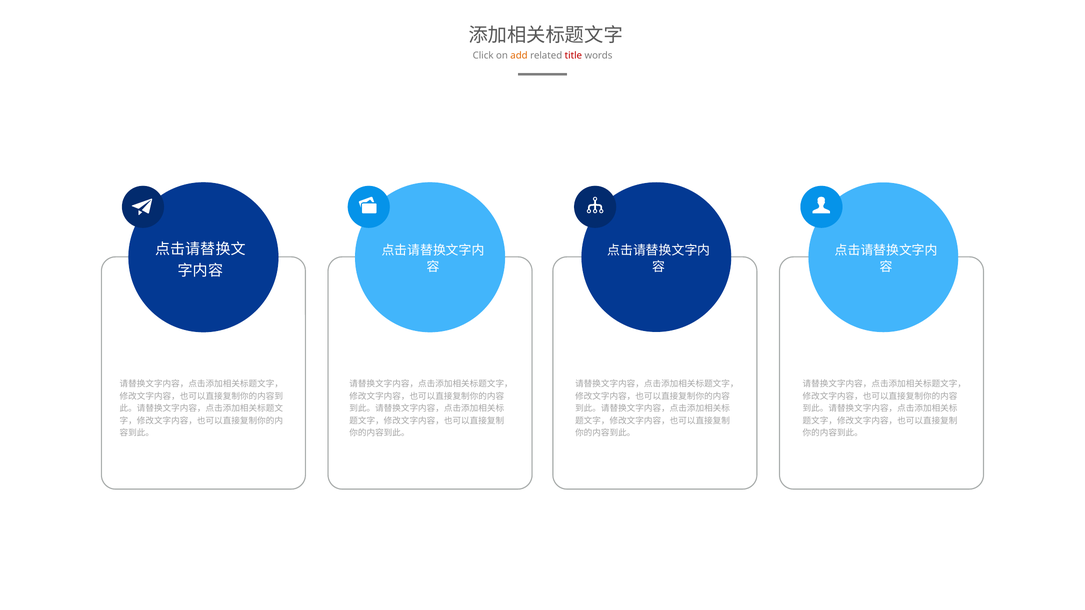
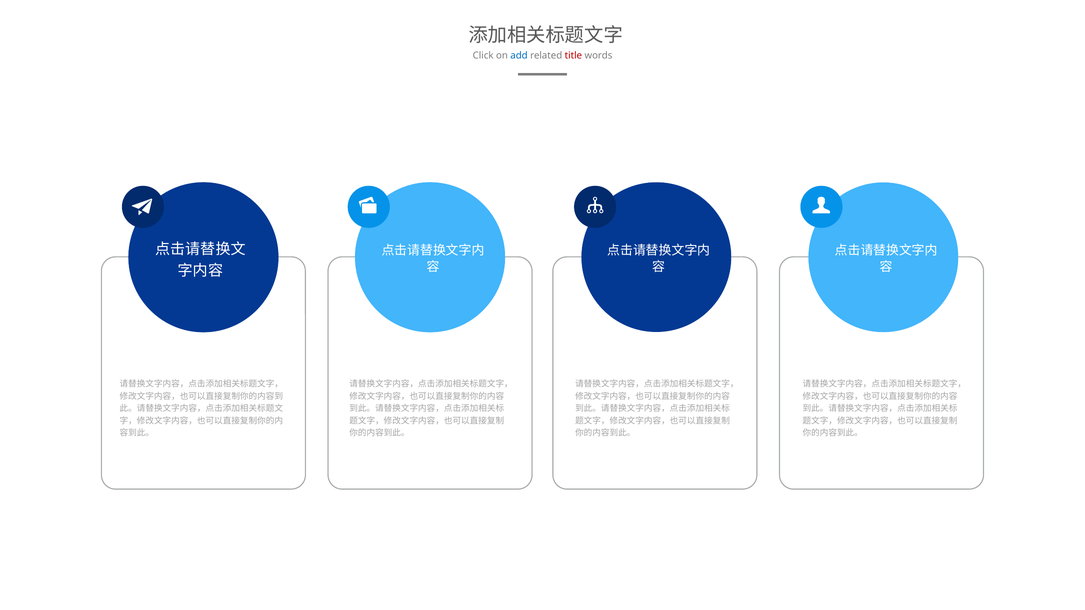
add colour: orange -> blue
